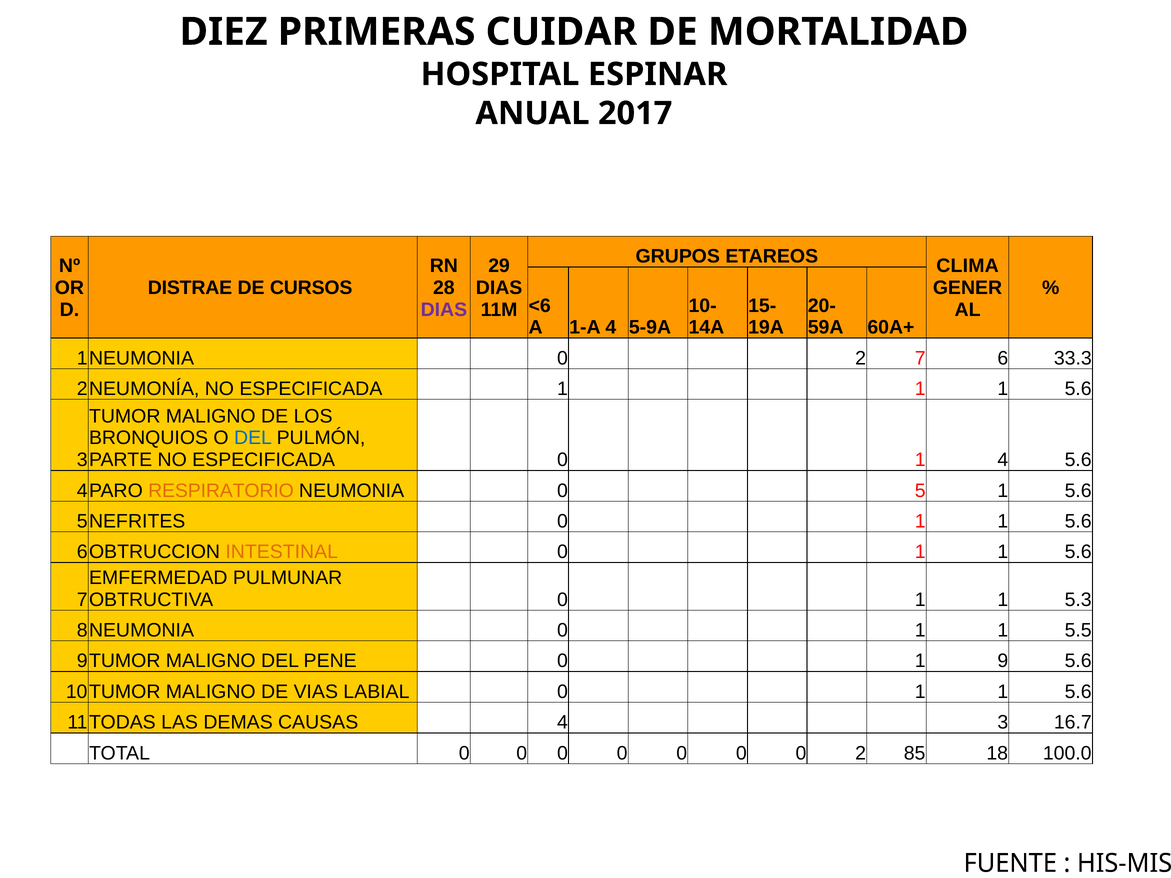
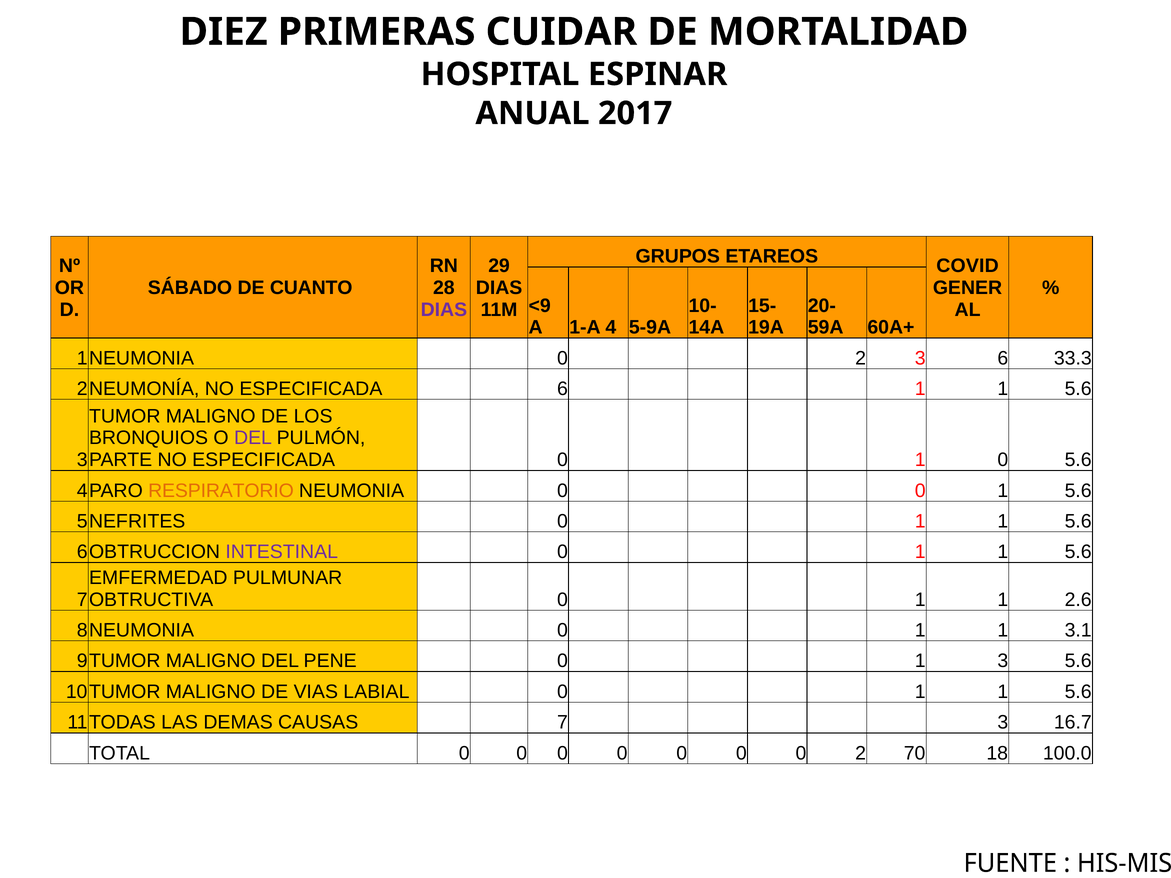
CLIMA: CLIMA -> COVID
DISTRAE: DISTRAE -> SÁBADO
CURSOS: CURSOS -> CUANTO
<6: <6 -> <9
2 7: 7 -> 3
ESPECIFICADA 1: 1 -> 6
DEL at (253, 438) colour: blue -> purple
1 4: 4 -> 0
NEUMONIA 0 5: 5 -> 0
INTESTINAL colour: orange -> purple
5.3: 5.3 -> 2.6
5.5: 5.5 -> 3.1
1 9: 9 -> 3
CAUSAS 4: 4 -> 7
85: 85 -> 70
